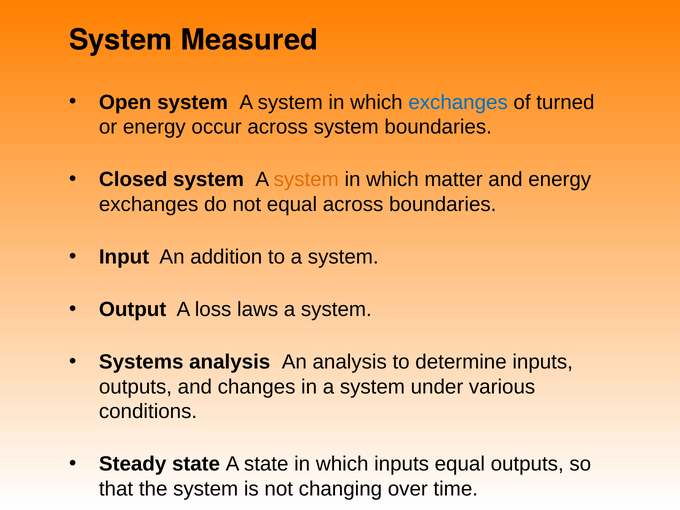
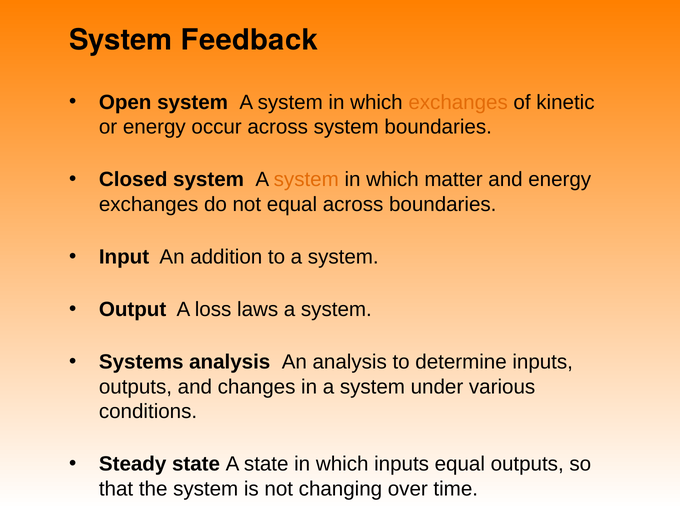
Measured: Measured -> Feedback
exchanges at (458, 102) colour: blue -> orange
turned: turned -> kinetic
